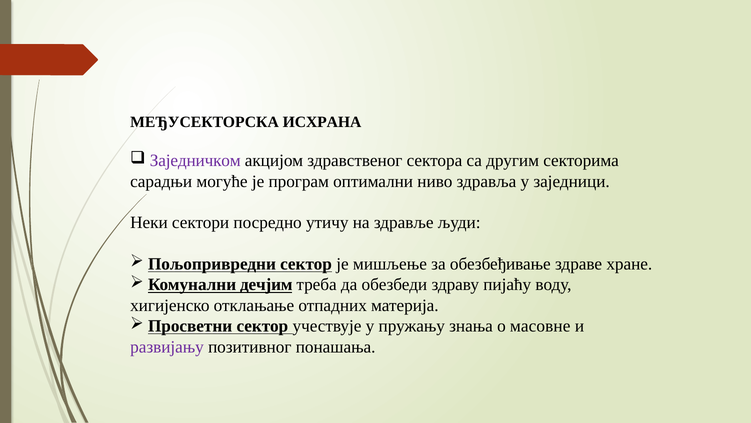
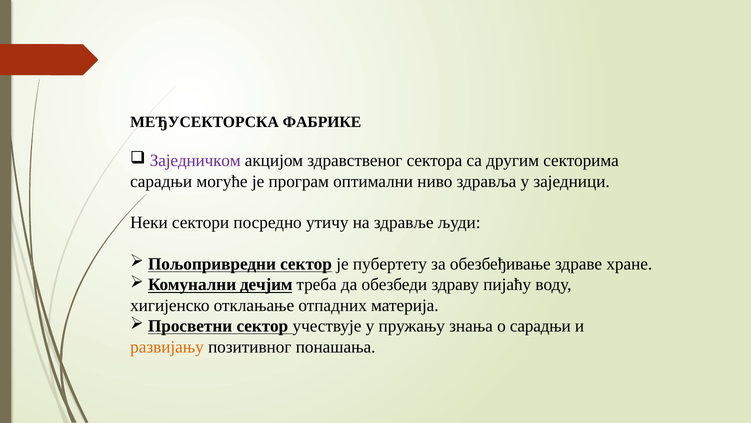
ИСХРАНА: ИСХРАНА -> ФАБРИКЕ
мишљење: мишљење -> пубертету
о масовне: масовне -> сарадњи
развијању colour: purple -> orange
